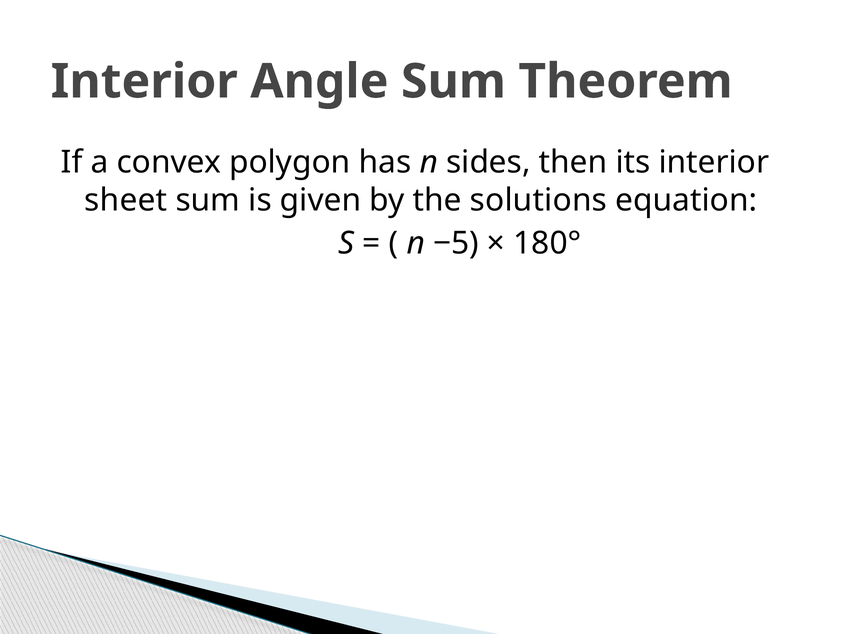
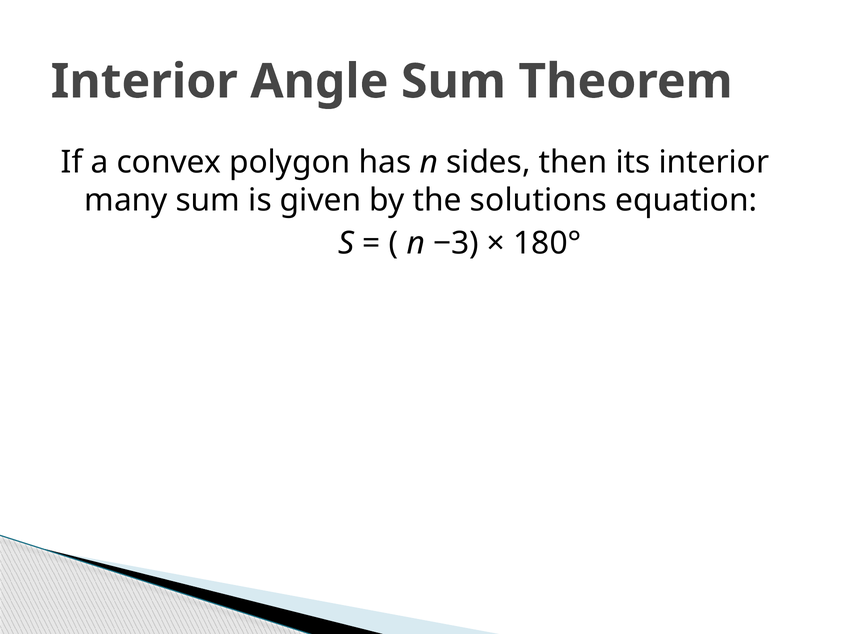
sheet: sheet -> many
−5: −5 -> −3
